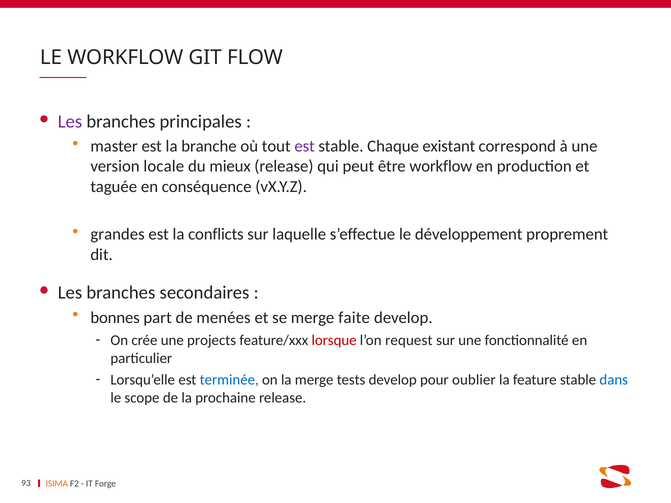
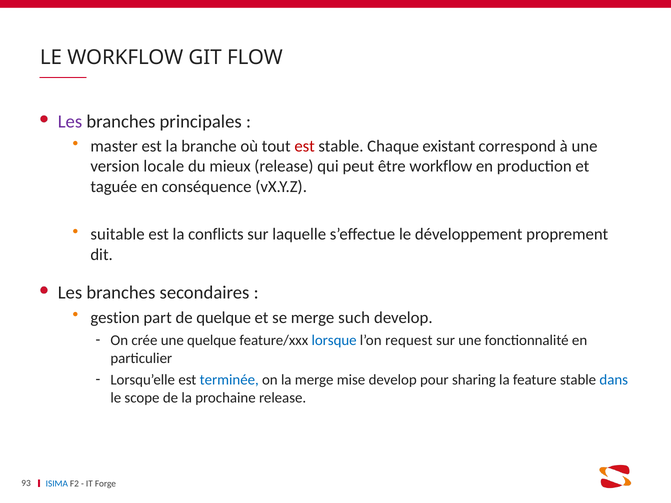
est at (305, 146) colour: purple -> red
grandes: grandes -> suitable
bonnes: bonnes -> gestion
de menées: menées -> quelque
faite: faite -> such
une projects: projects -> quelque
lorsque colour: red -> blue
tests: tests -> mise
oublier: oublier -> sharing
ISIMA colour: orange -> blue
